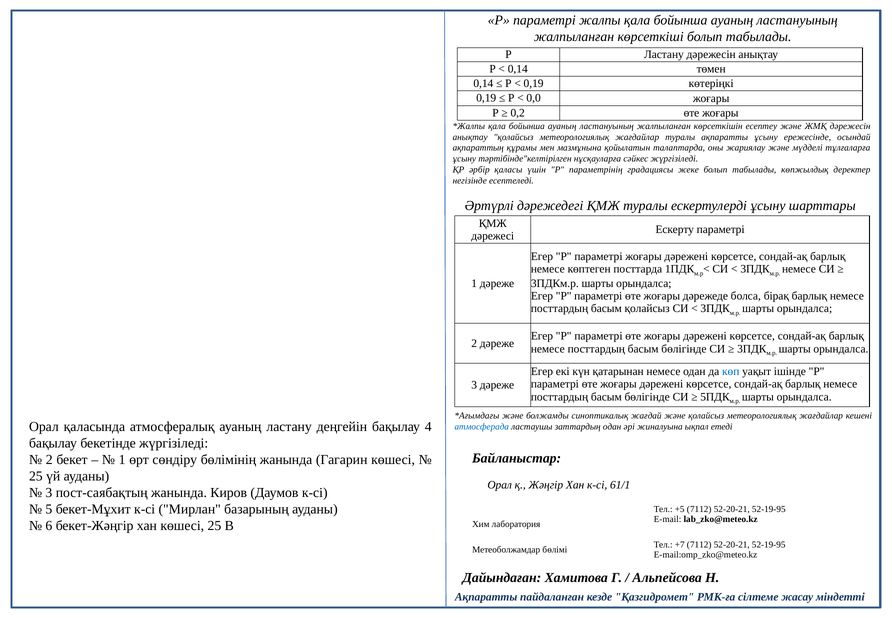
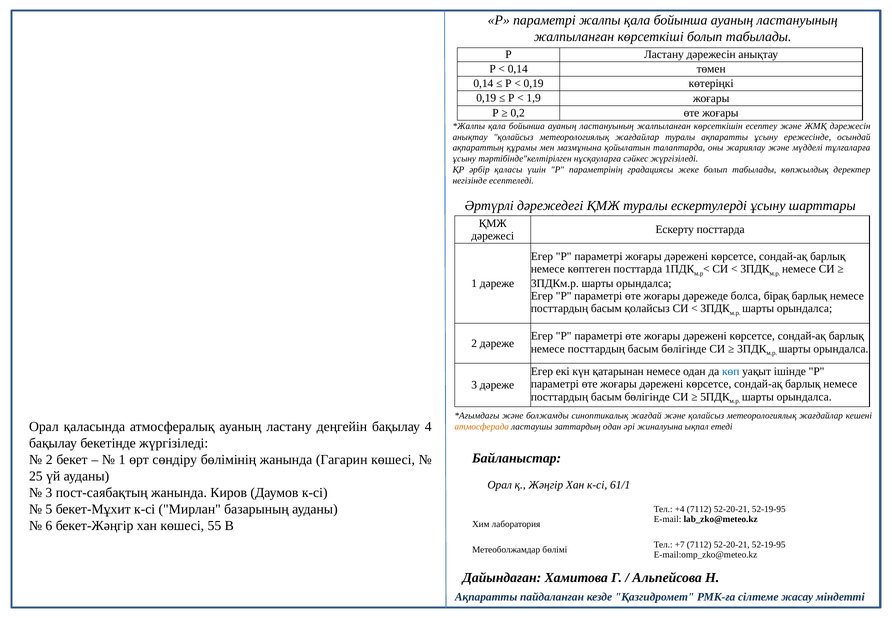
0,0: 0,0 -> 1,9
Ескерту параметрі: параметрі -> посттарда
атмосферада colour: blue -> orange
+5: +5 -> +4
көшесі 25: 25 -> 55
